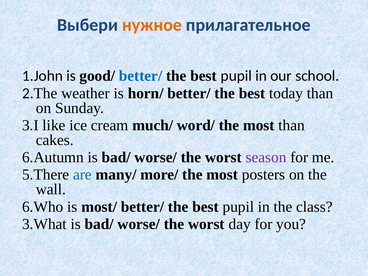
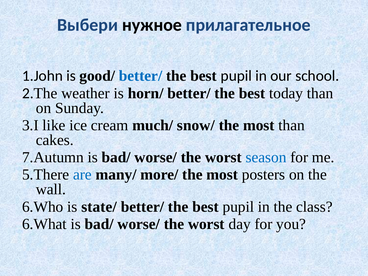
нужное colour: orange -> black
word/: word/ -> snow/
6.Autumn: 6.Autumn -> 7.Autumn
season colour: purple -> blue
most/: most/ -> state/
3.What: 3.What -> 6.What
